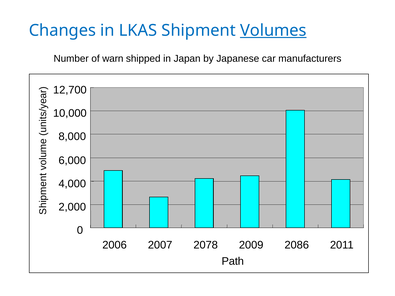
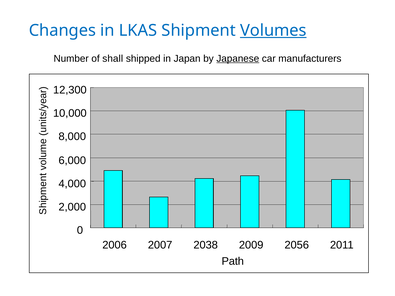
warn: warn -> shall
Japanese underline: none -> present
12,700: 12,700 -> 12,300
2078: 2078 -> 2038
2086: 2086 -> 2056
